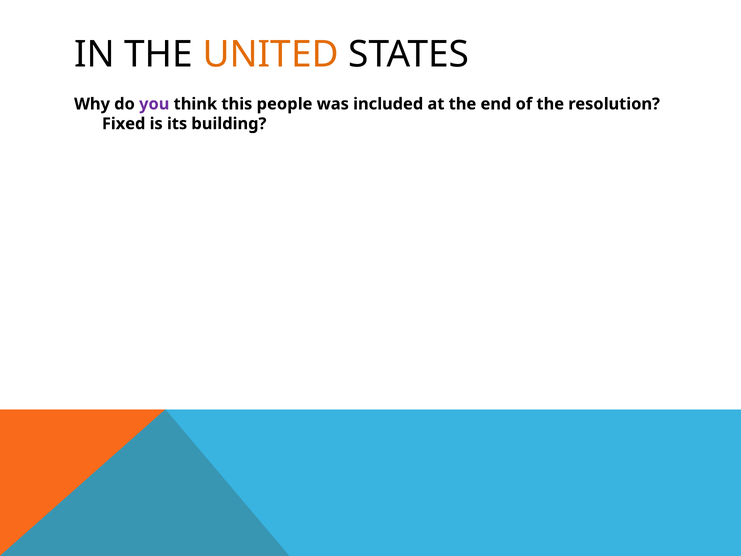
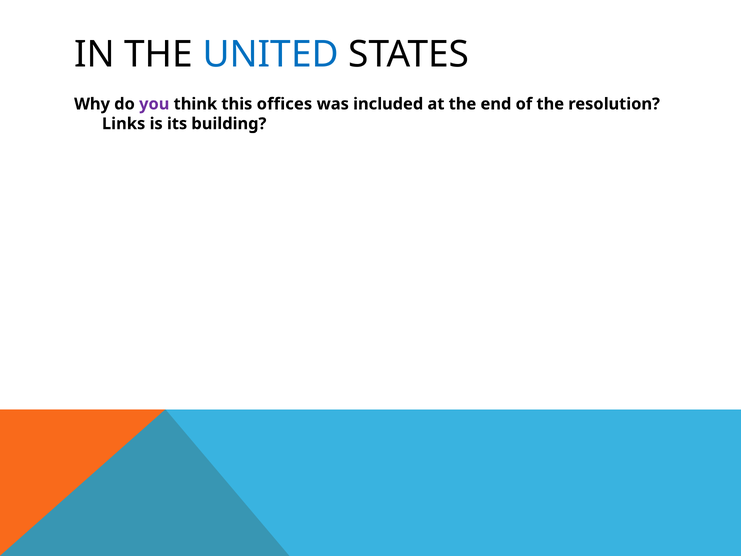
UNITED colour: orange -> blue
people: people -> offices
Fixed: Fixed -> Links
